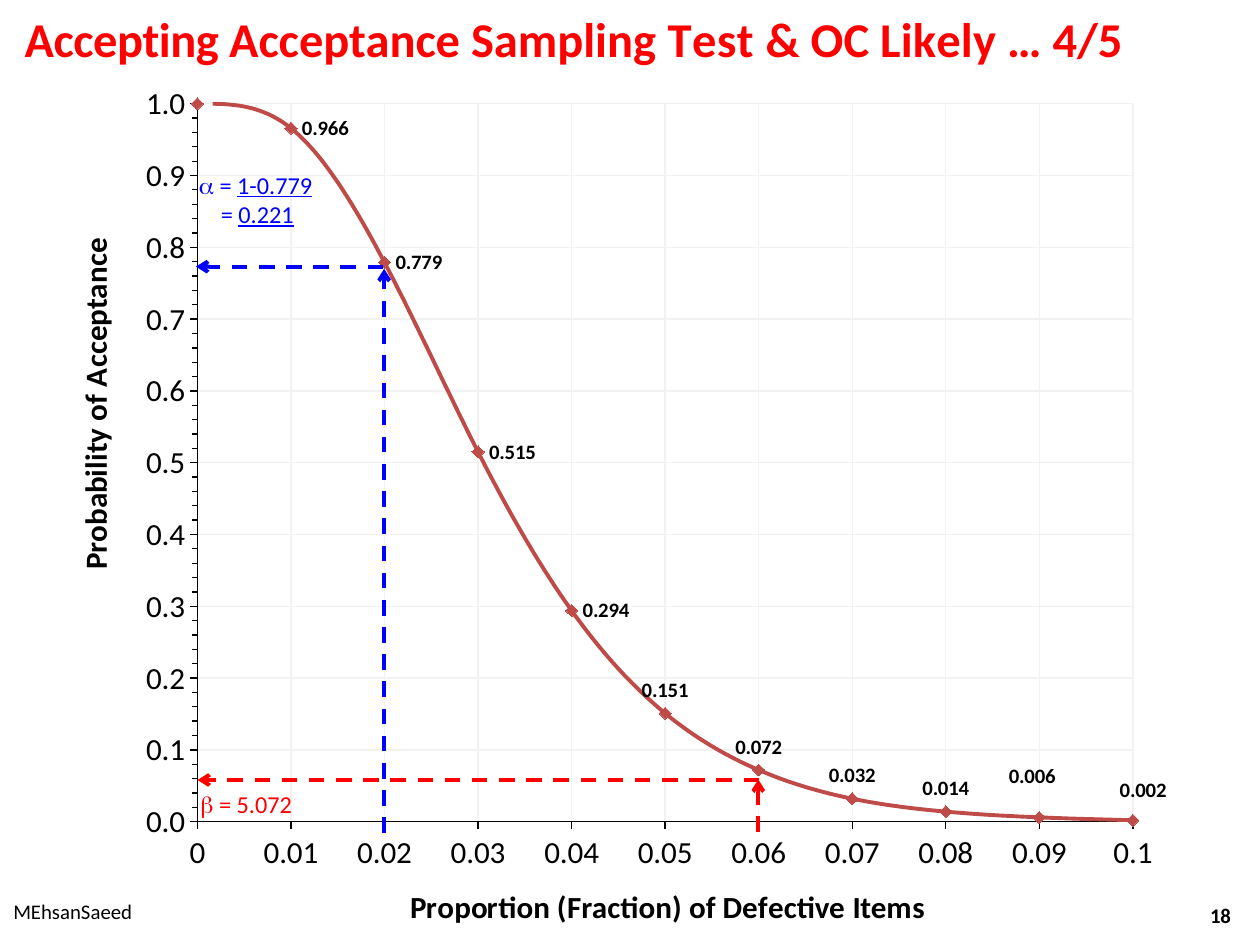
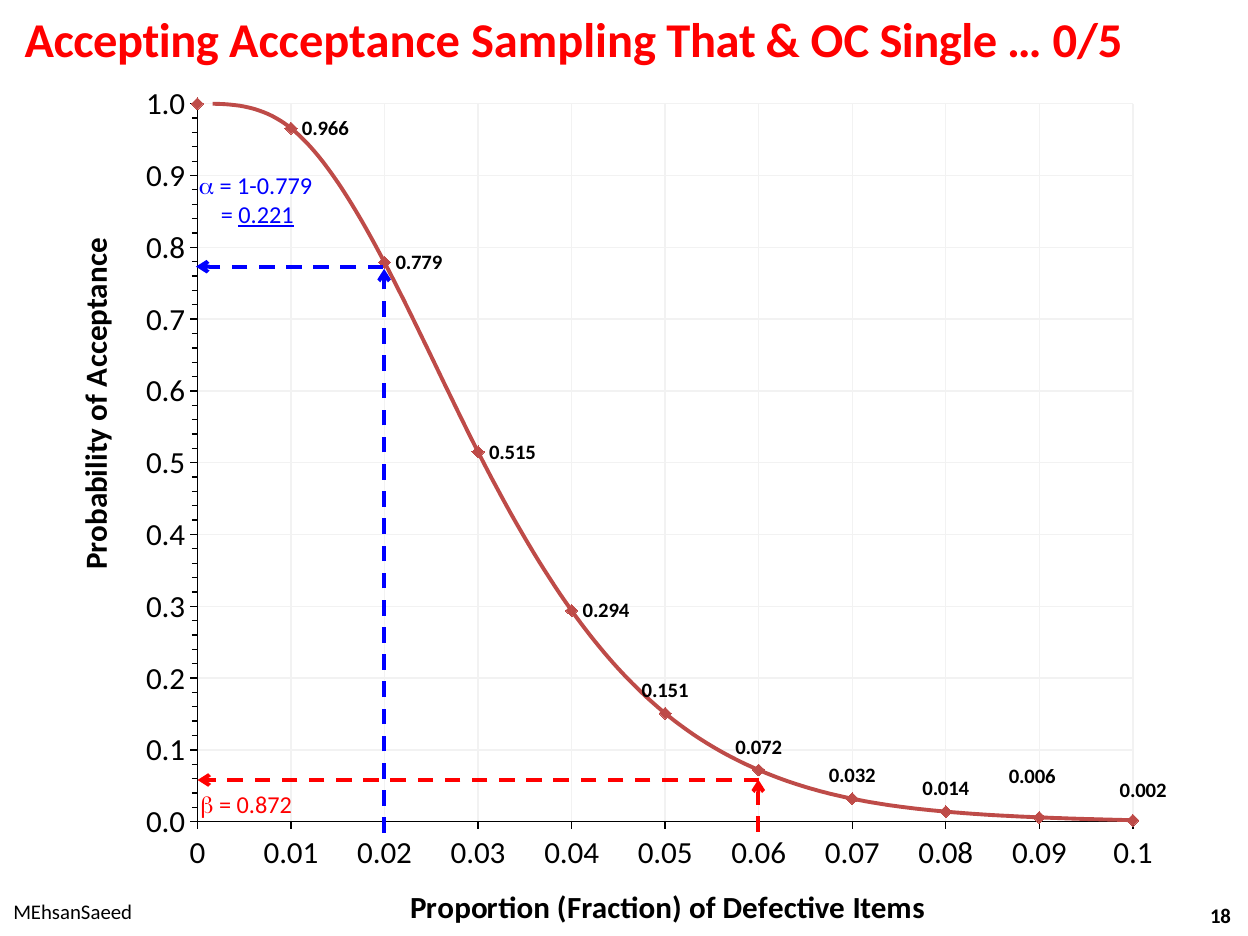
Test: Test -> That
Likely: Likely -> Single
4/5: 4/5 -> 0/5
1-0.779 underline: present -> none
5.072: 5.072 -> 0.872
